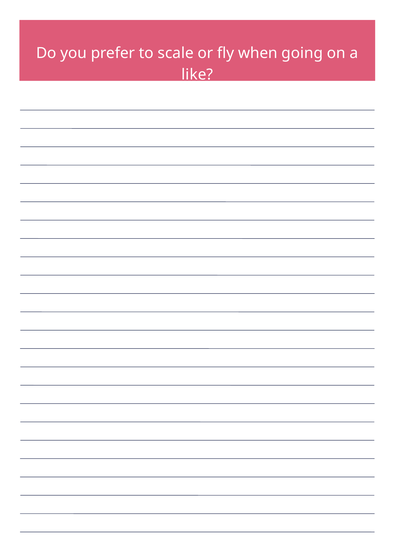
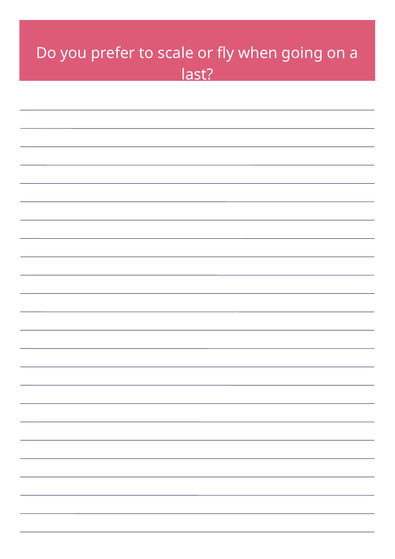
like: like -> last
